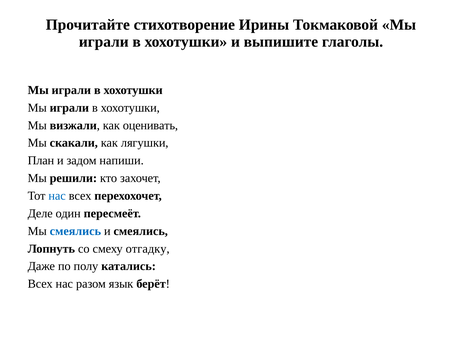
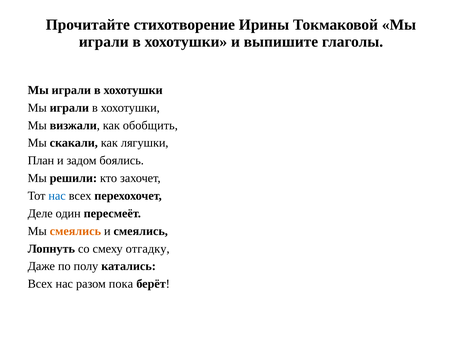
оценивать: оценивать -> обобщить
напиши: напиши -> боялись
смеялись at (75, 231) colour: blue -> orange
язык: язык -> пока
